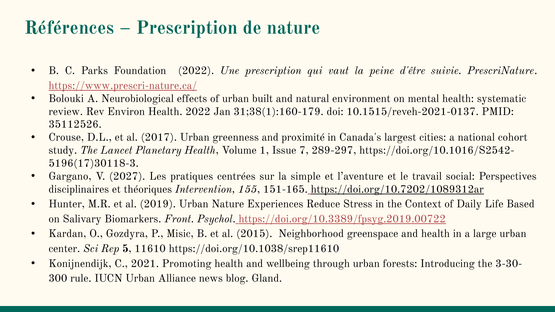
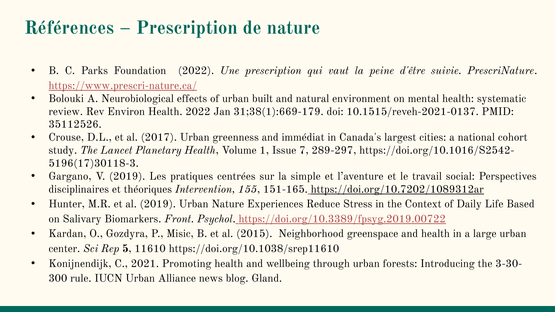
31;38(1):160-179: 31;38(1):160-179 -> 31;38(1):669-179
proximité: proximité -> immédiat
V 2027: 2027 -> 2019
